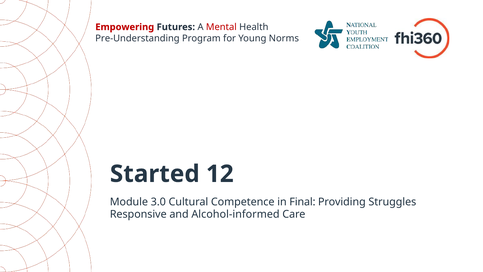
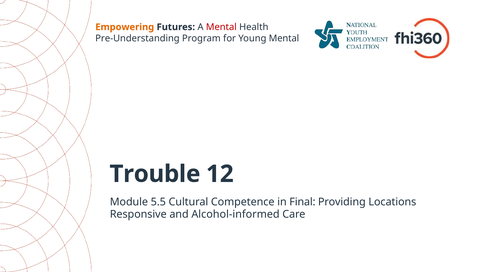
Empowering colour: red -> orange
Young Norms: Norms -> Mental
Started: Started -> Trouble
3.0: 3.0 -> 5.5
Struggles: Struggles -> Locations
